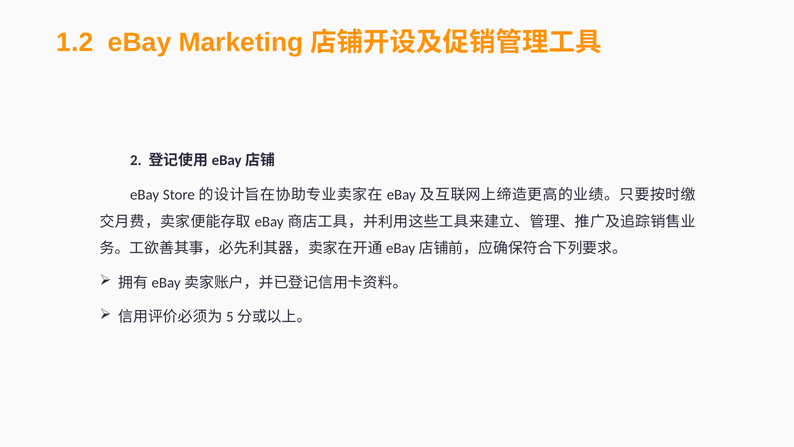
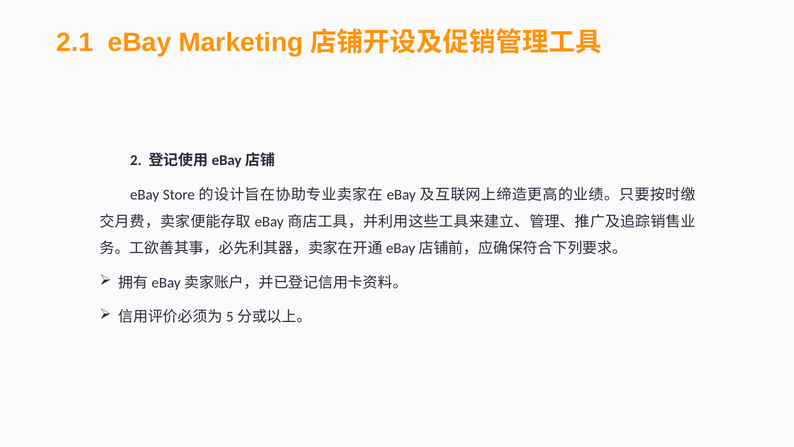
1.2: 1.2 -> 2.1
